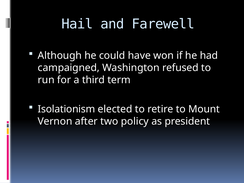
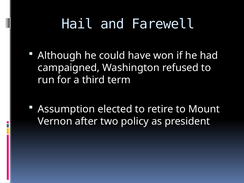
Isolationism: Isolationism -> Assumption
